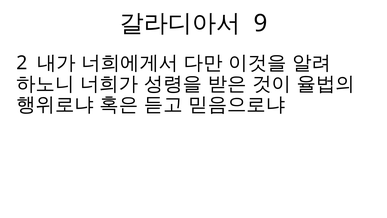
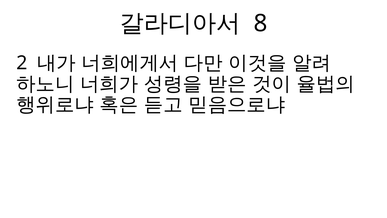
9: 9 -> 8
